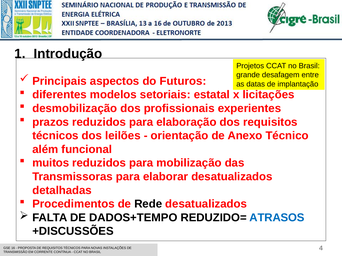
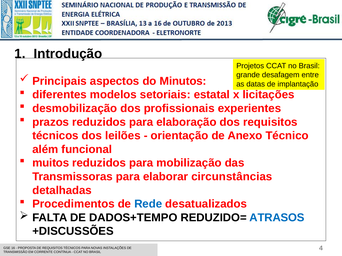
Futuros: Futuros -> Minutos
elaborar desatualizados: desatualizados -> circunstâncias
Rede colour: black -> blue
